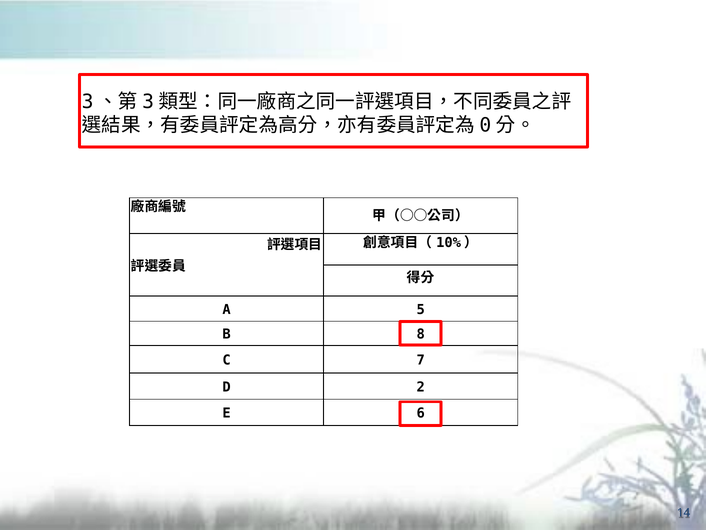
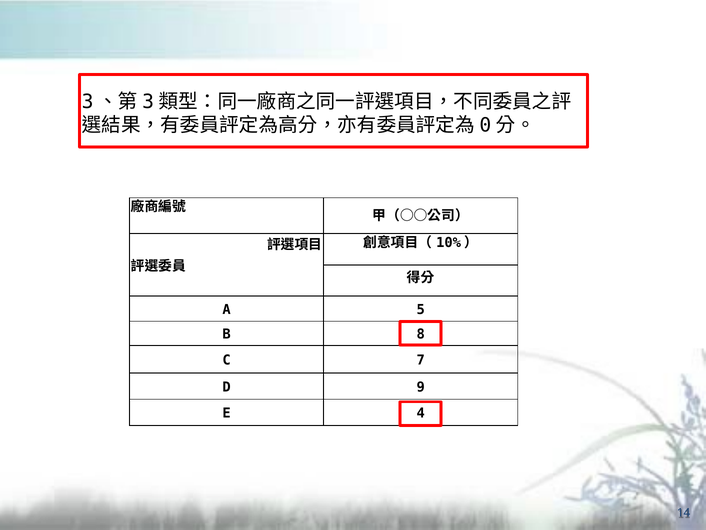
2: 2 -> 9
6: 6 -> 4
